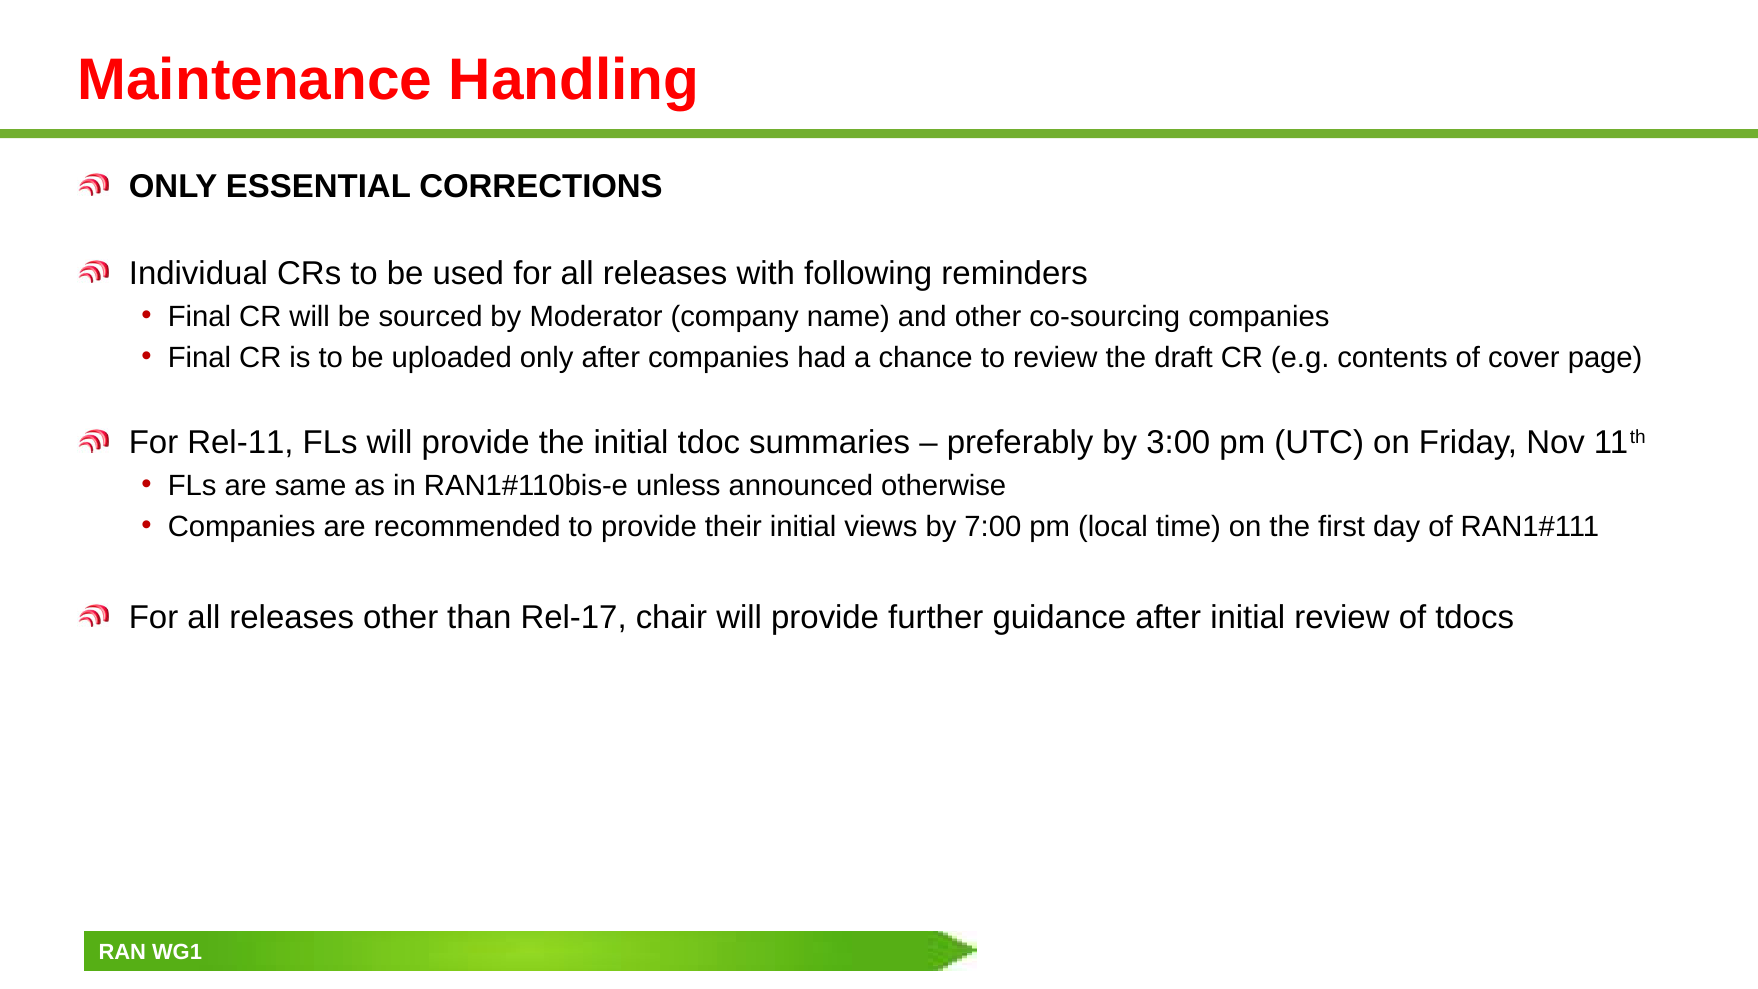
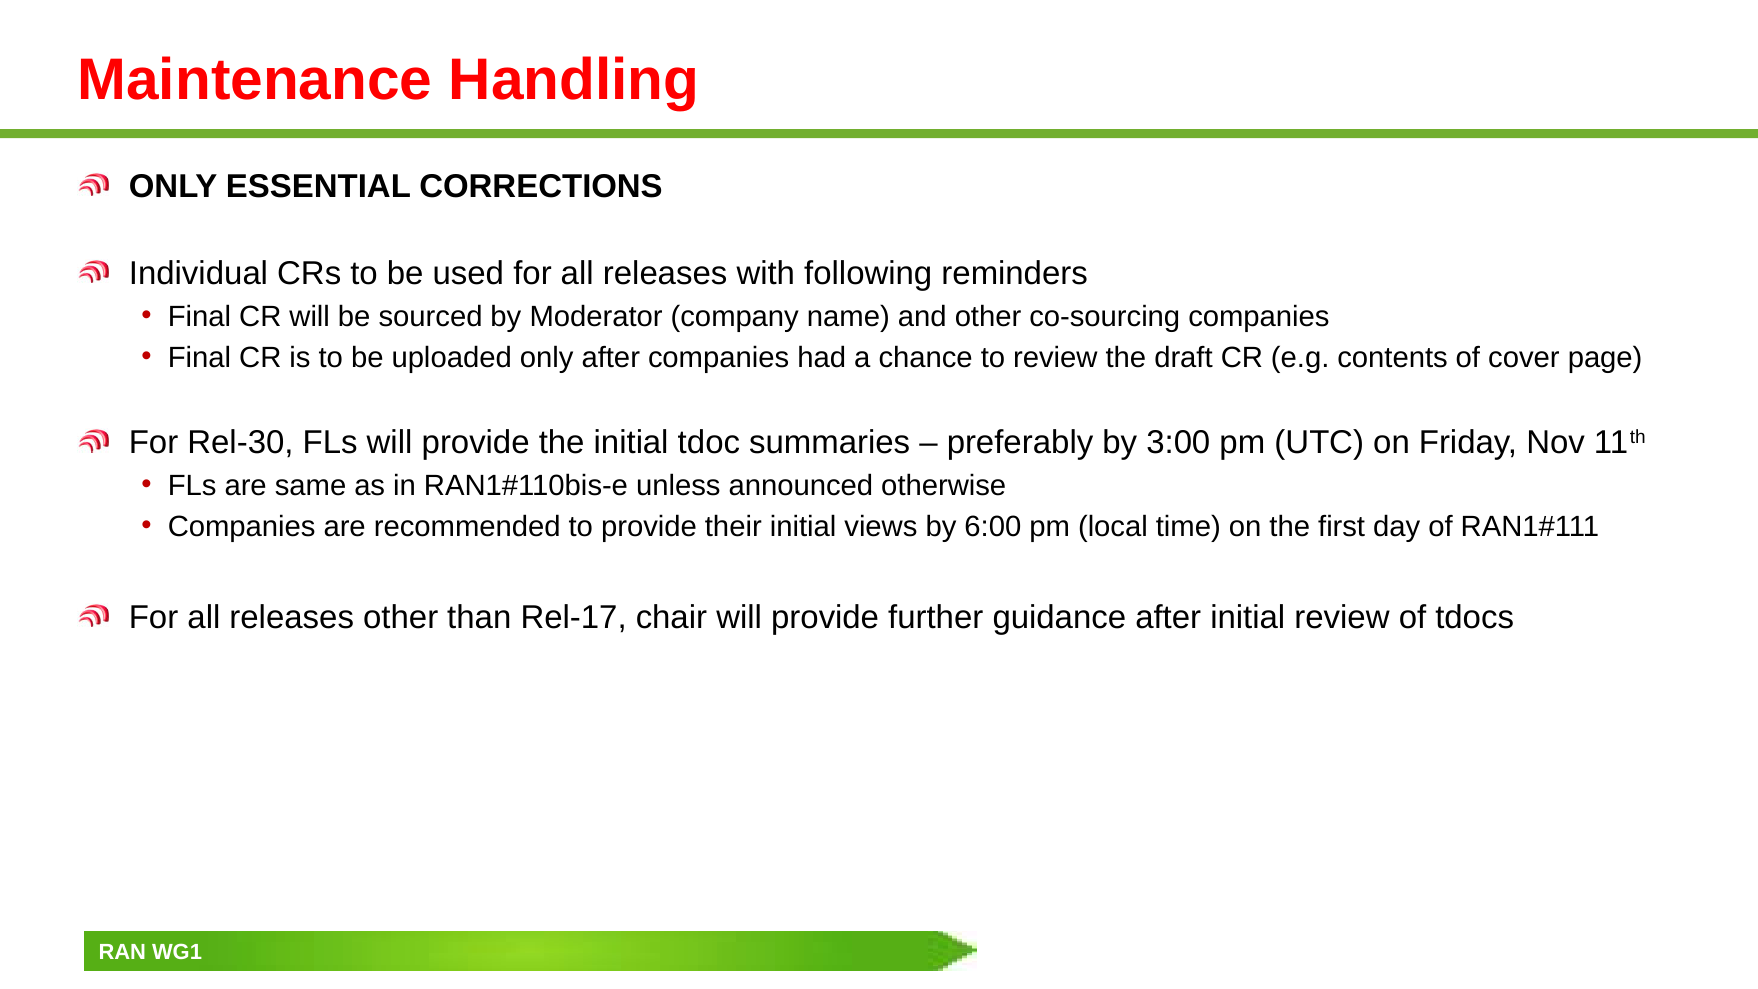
Rel-11: Rel-11 -> Rel-30
7:00: 7:00 -> 6:00
